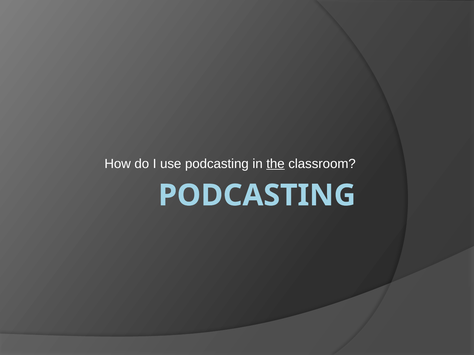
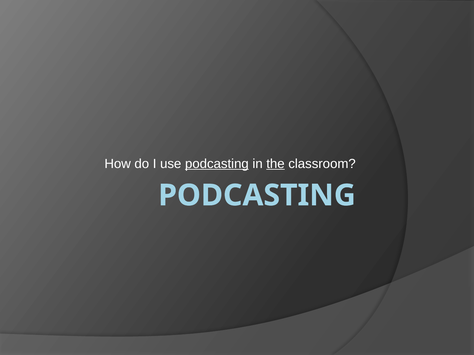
podcasting at (217, 164) underline: none -> present
